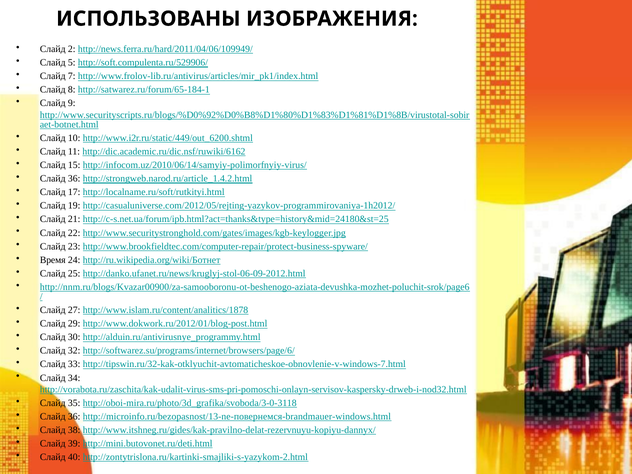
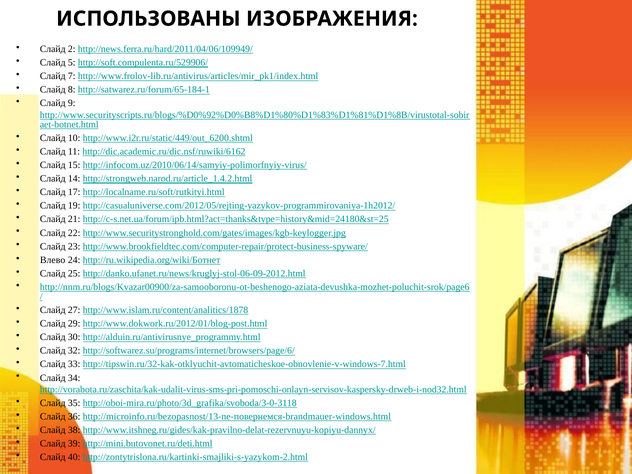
36 at (74, 179): 36 -> 14
Время: Время -> Влево
